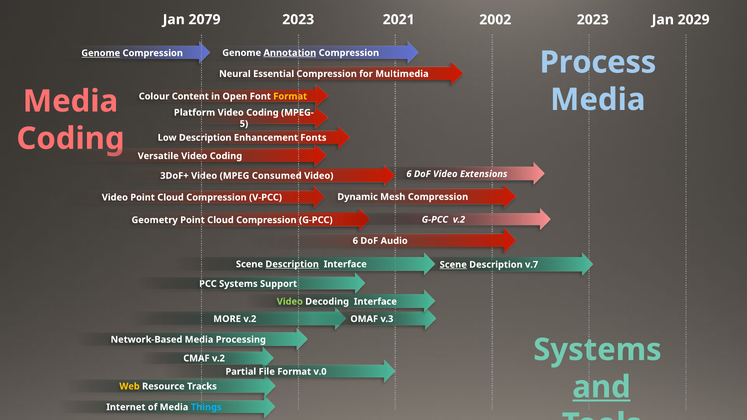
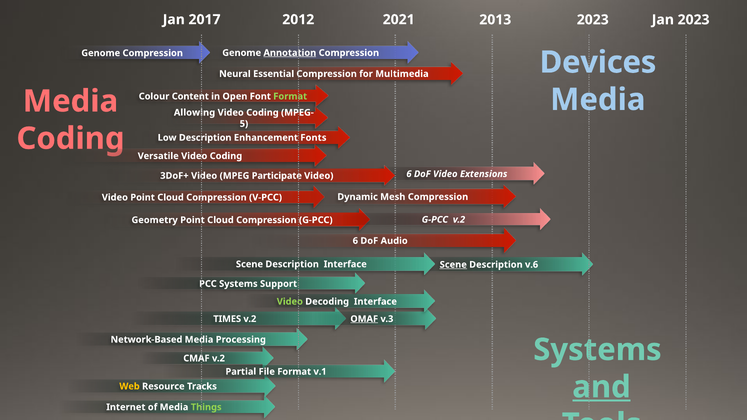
2079: 2079 -> 2017
2023 at (298, 20): 2023 -> 2012
2002: 2002 -> 2013
Jan 2029: 2029 -> 2023
Genome at (101, 53) underline: present -> none
Process: Process -> Devices
Format at (290, 96) colour: yellow -> light green
Platform: Platform -> Allowing
Consumed: Consumed -> Participate
Description at (292, 264) underline: present -> none
v.7: v.7 -> v.6
MORE: MORE -> TIMES
OMAF underline: none -> present
v.0: v.0 -> v.1
Things colour: light blue -> light green
